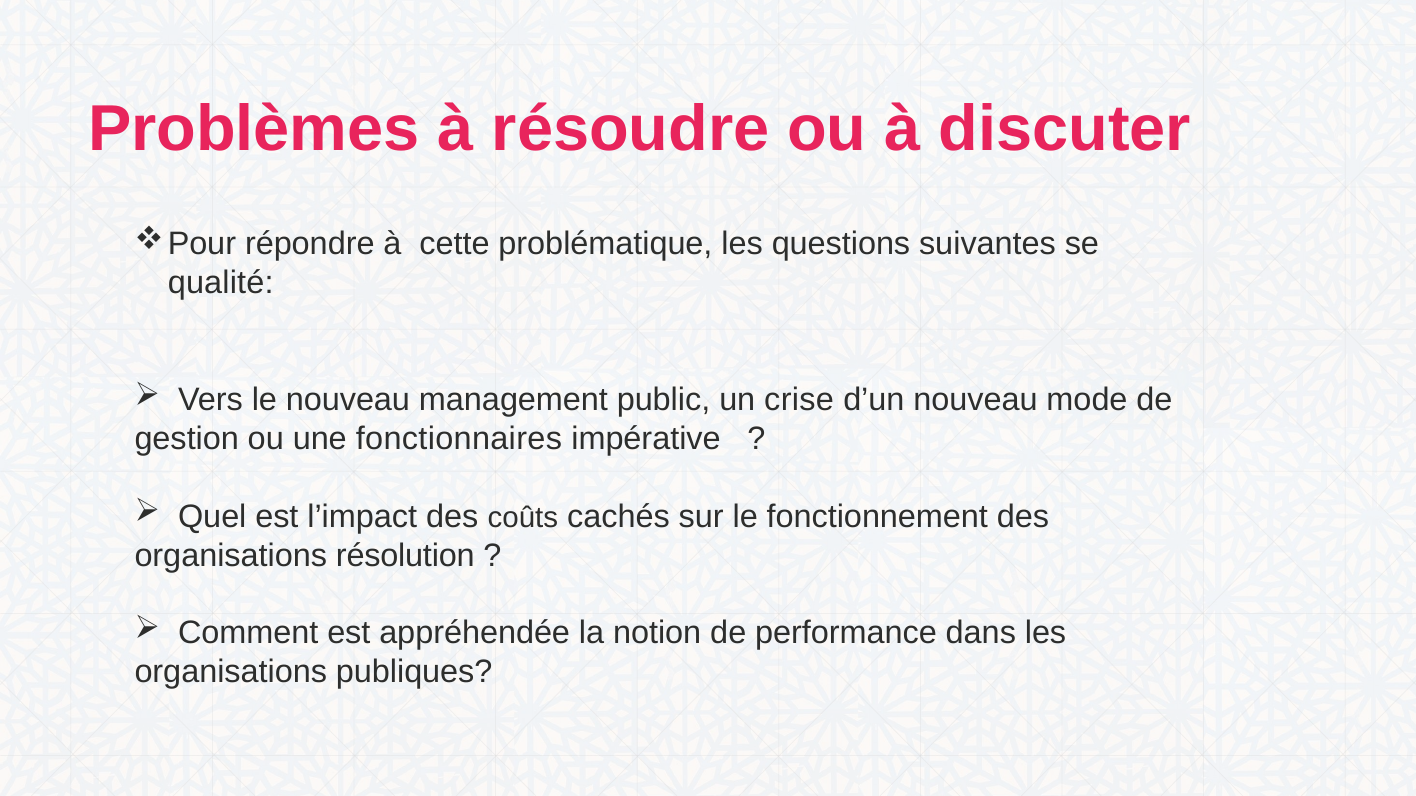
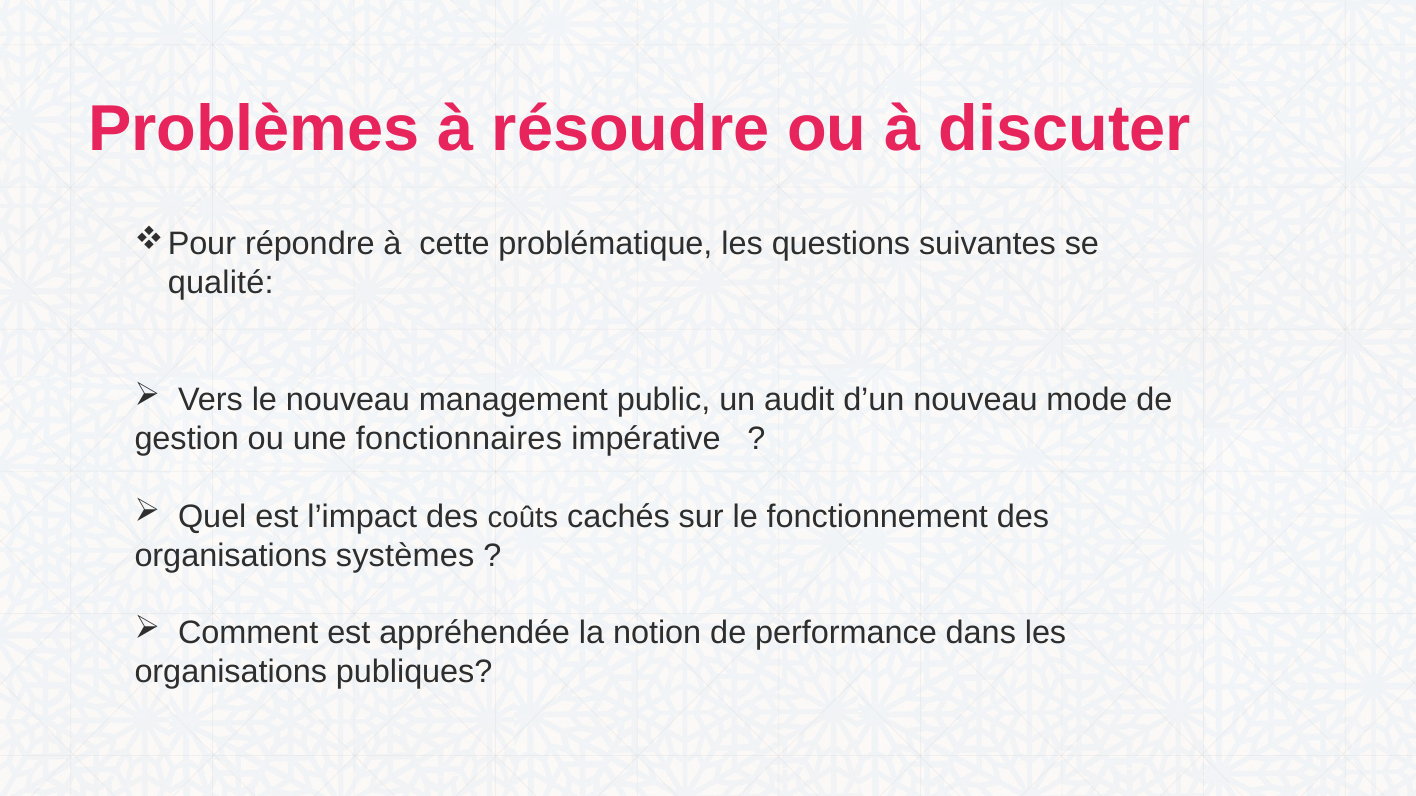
crise: crise -> audit
résolution: résolution -> systèmes
